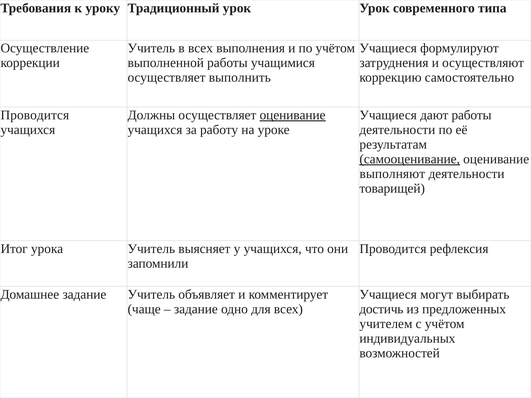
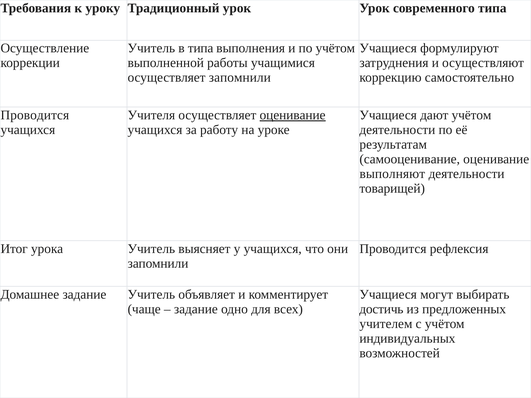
в всех: всех -> типа
осуществляет выполнить: выполнить -> запомнили
Должны: Должны -> Учителя
дают работы: работы -> учётом
самооценивание underline: present -> none
